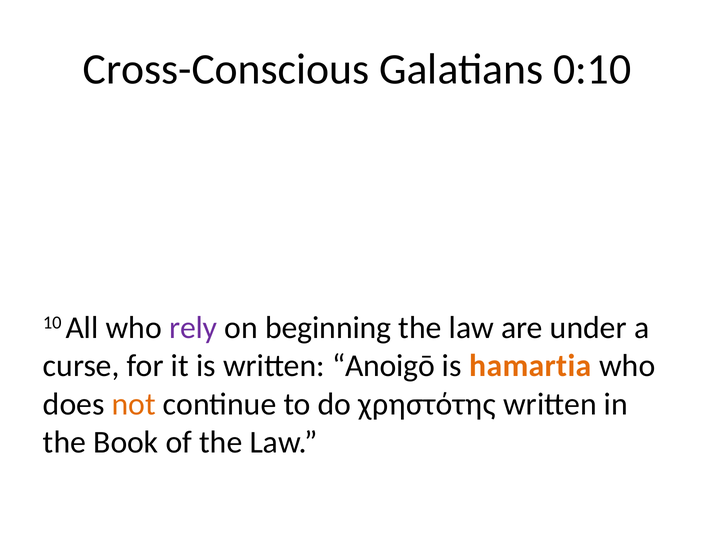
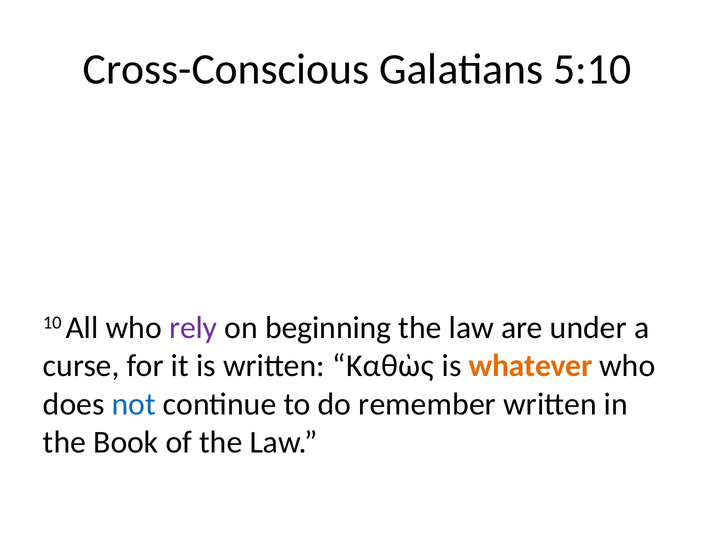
0:10: 0:10 -> 5:10
Anoigō: Anoigō -> Καθὼς
hamartia: hamartia -> whatever
not colour: orange -> blue
χρηστότης: χρηστότης -> remember
